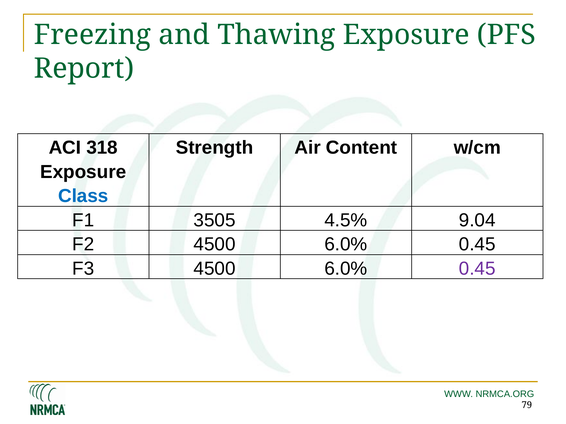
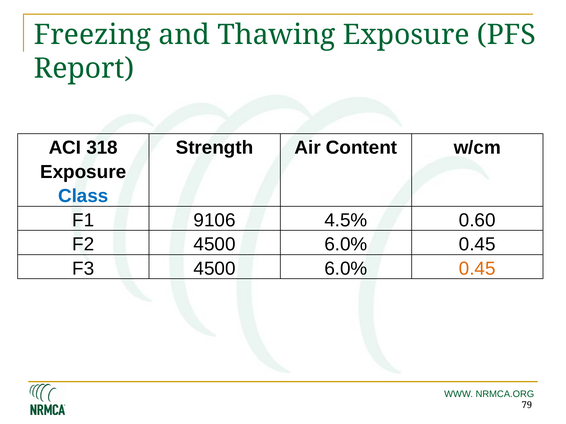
3505: 3505 -> 9106
9.04: 9.04 -> 0.60
0.45 at (477, 269) colour: purple -> orange
